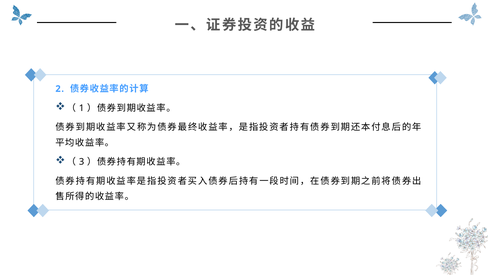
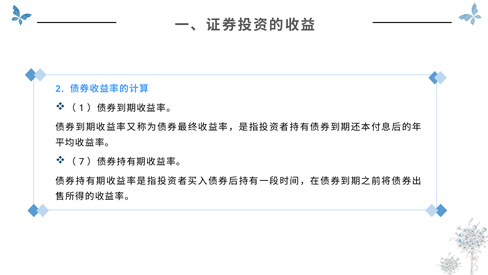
3: 3 -> 7
